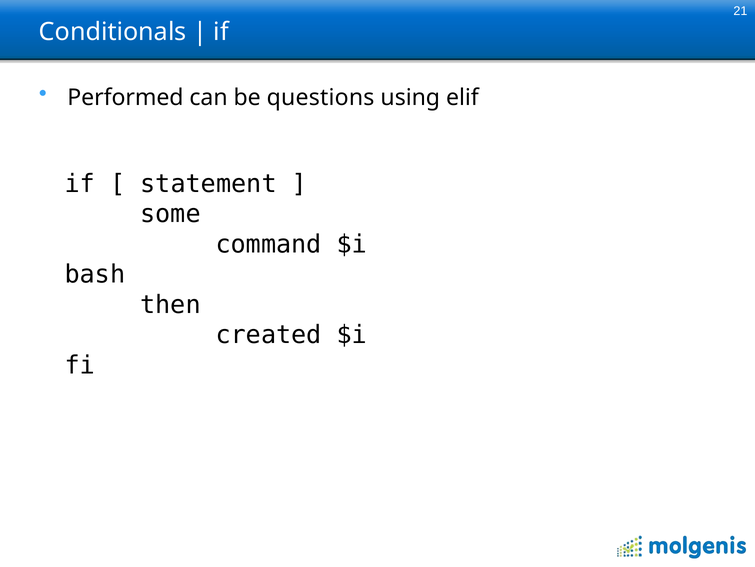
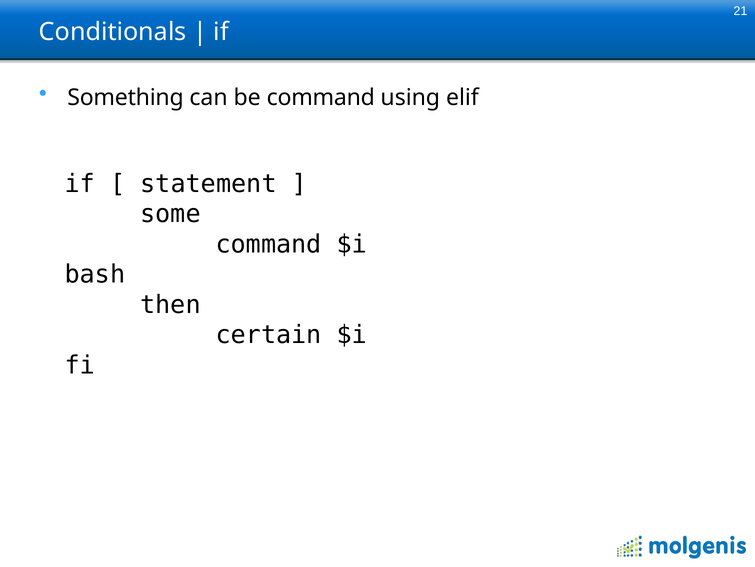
Performed: Performed -> Something
be questions: questions -> command
created: created -> certain
